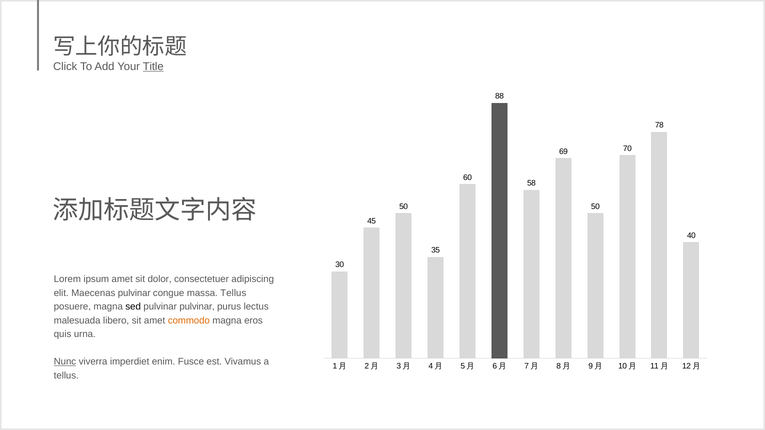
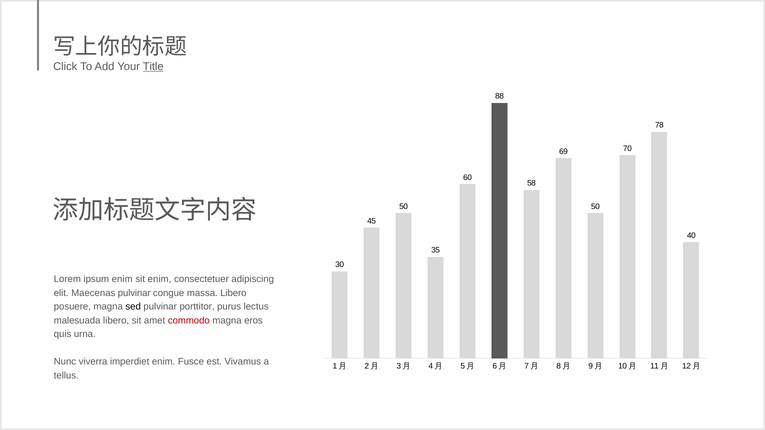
ipsum amet: amet -> enim
sit dolor: dolor -> enim
massa Tellus: Tellus -> Libero
pulvinar pulvinar: pulvinar -> porttitor
commodo colour: orange -> red
Nunc underline: present -> none
